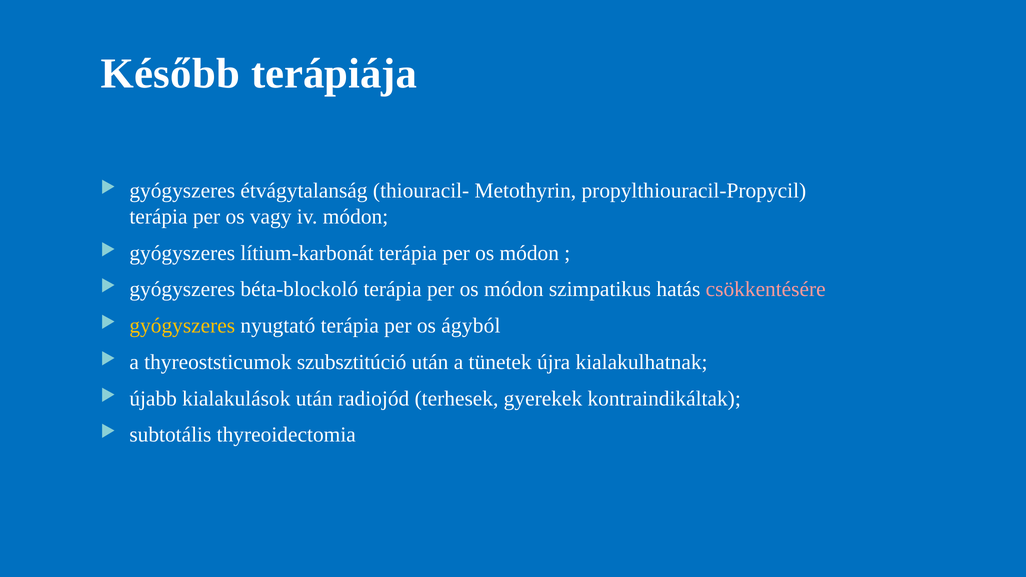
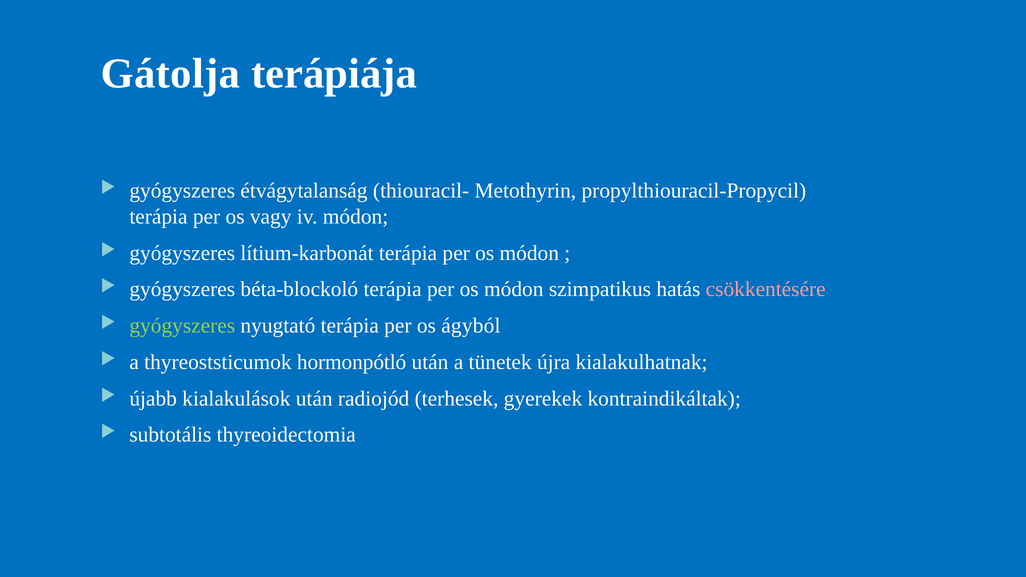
Később: Később -> Gátolja
gyógyszeres at (182, 326) colour: yellow -> light green
szubsztitúció: szubsztitúció -> hormonpótló
